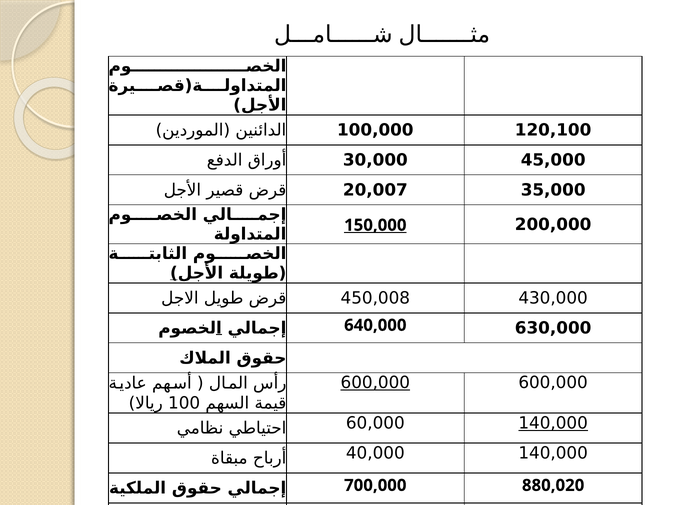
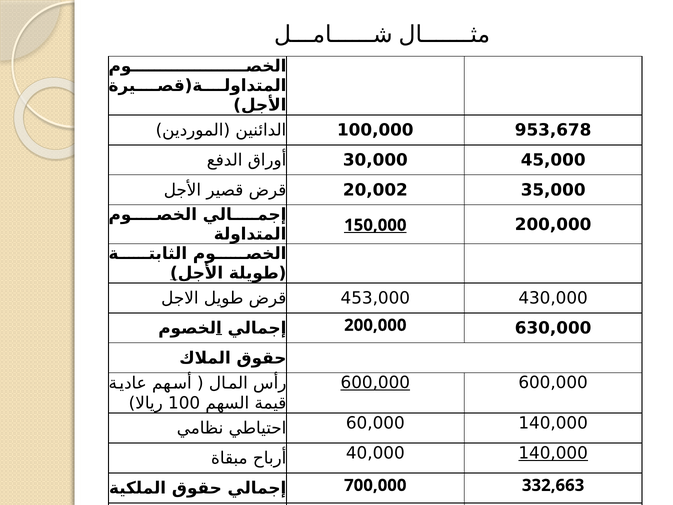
120,100: 120,100 -> 953,678
20,007: 20,007 -> 20,002
450,008: 450,008 -> 453,000
640,000 at (375, 325): 640,000 -> 200,000
140,000 at (553, 423) underline: present -> none
140,000 at (553, 453) underline: none -> present
880,020: 880,020 -> 332,663
